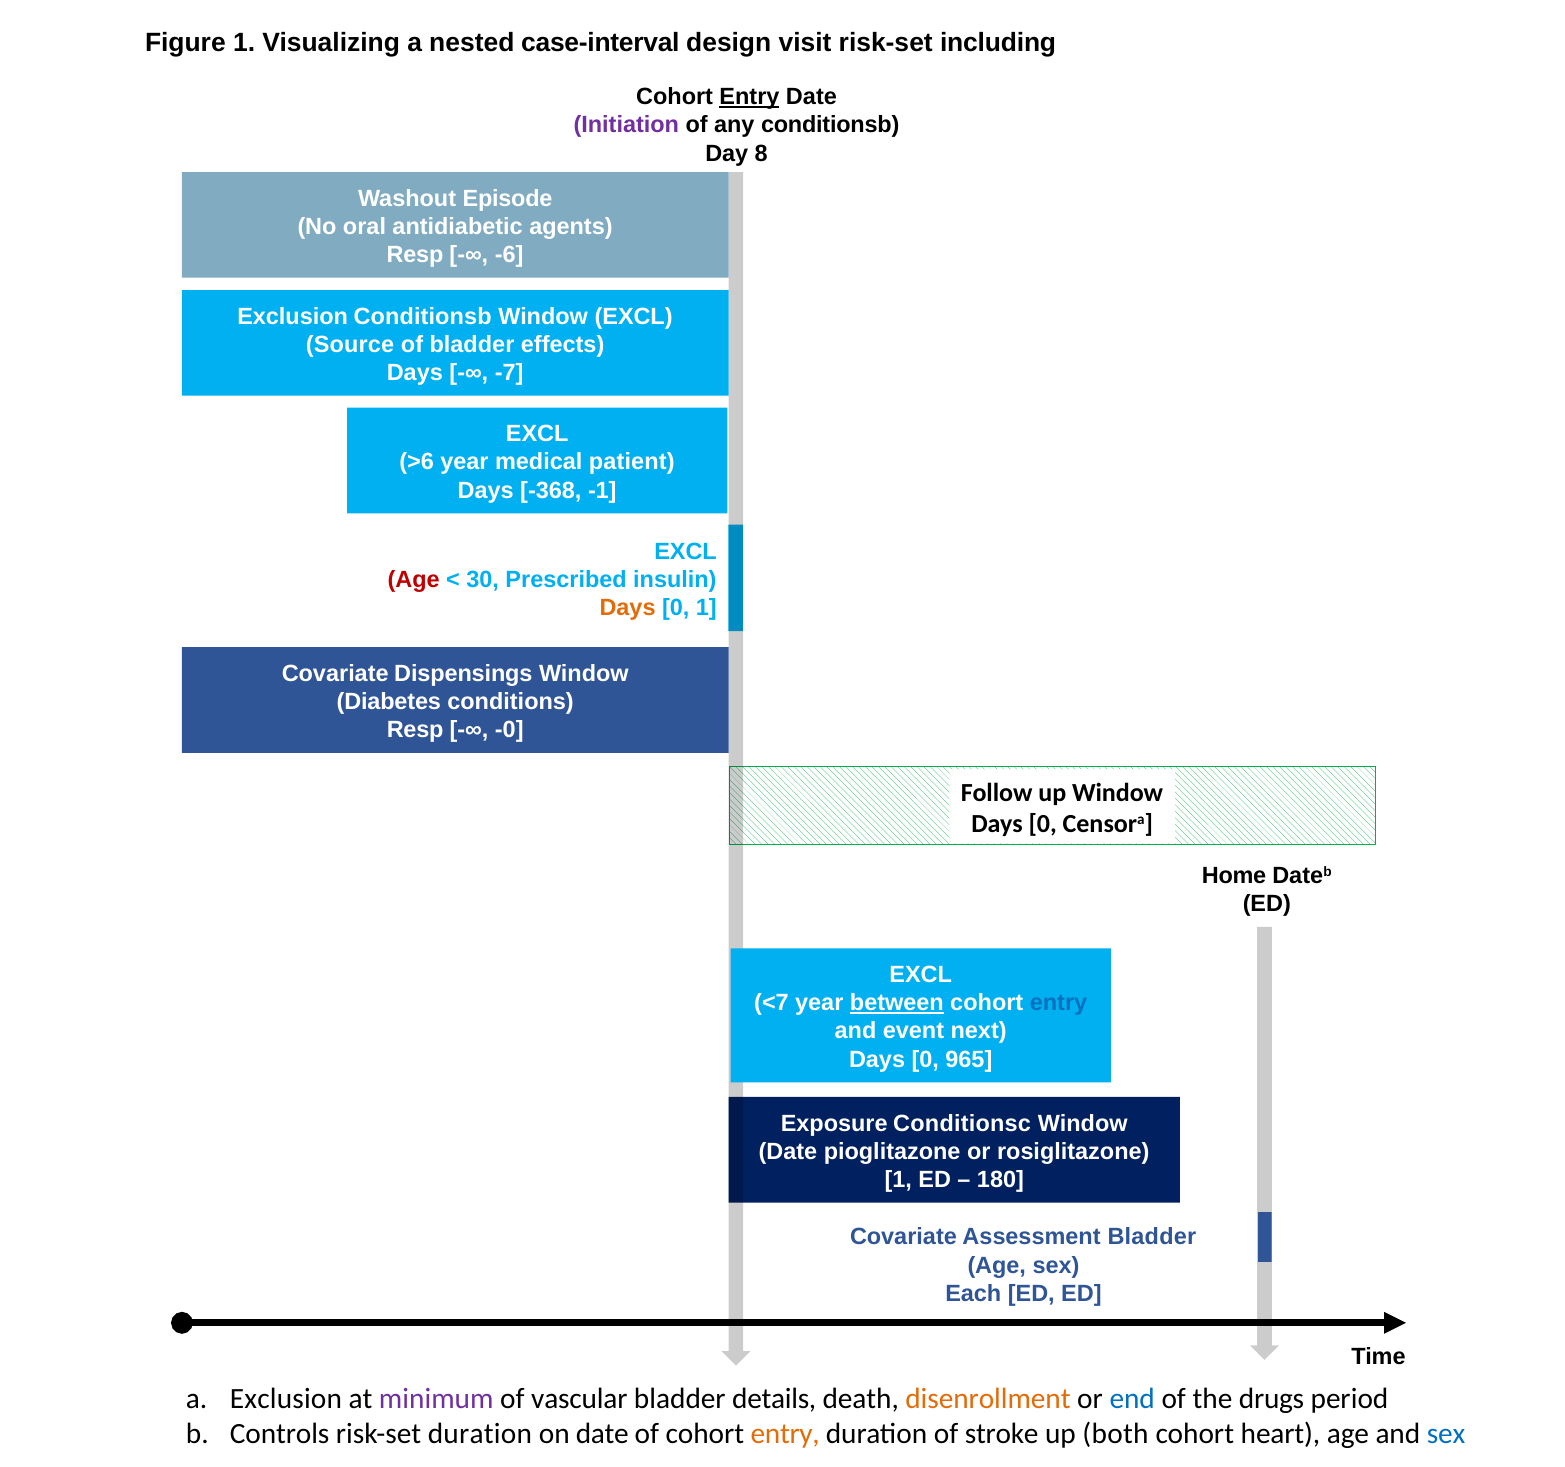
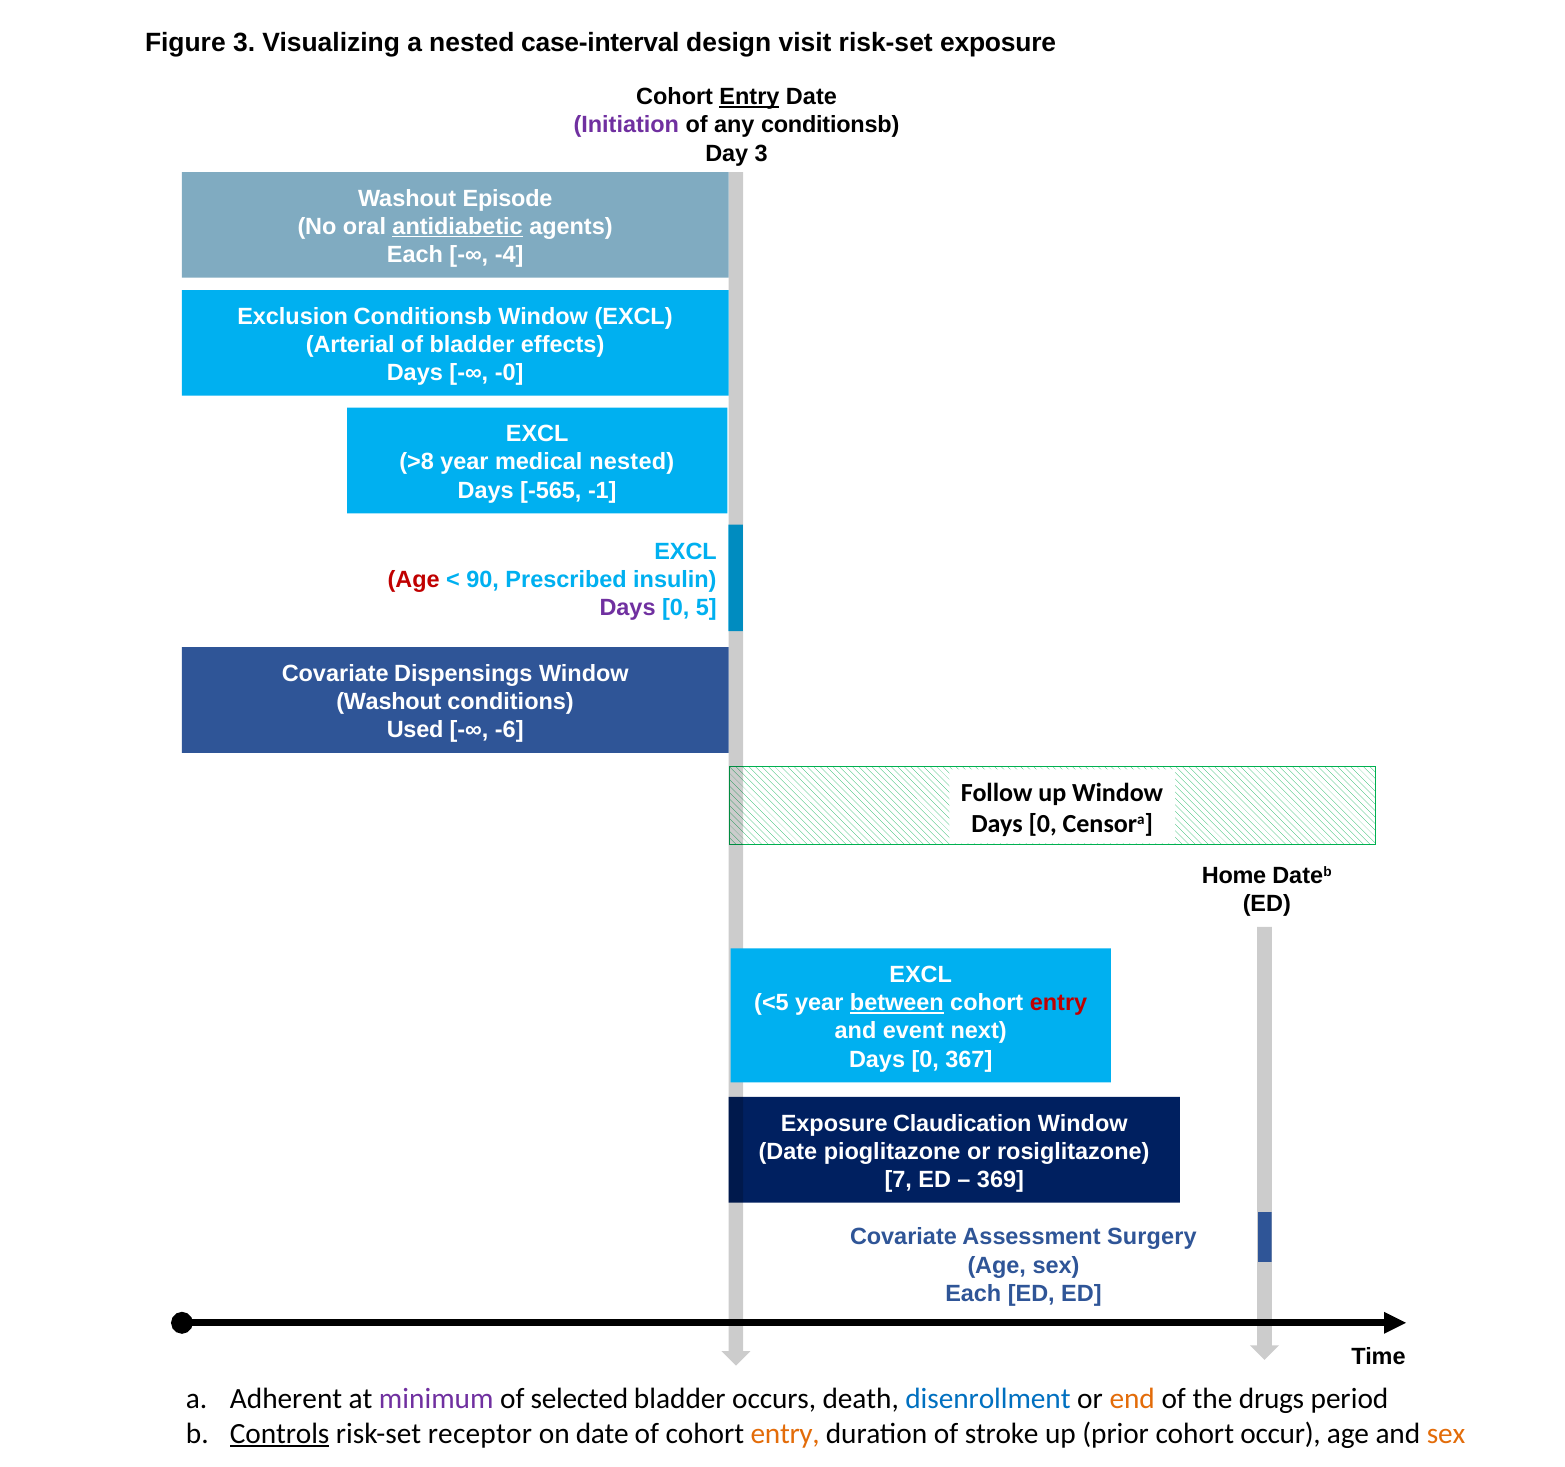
Figure 1: 1 -> 3
risk-set including: including -> exposure
Day 8: 8 -> 3
antidiabetic underline: none -> present
Resp at (415, 255): Resp -> Each
-6: -6 -> -4
Source: Source -> Arterial
-7: -7 -> -0
>6: >6 -> >8
medical patient: patient -> nested
-368: -368 -> -565
30: 30 -> 90
Days at (628, 608) colour: orange -> purple
0 1: 1 -> 5
Diabetes at (389, 702): Diabetes -> Washout
Resp at (415, 730): Resp -> Used
-0: -0 -> -6
<7: <7 -> <5
entry at (1058, 1003) colour: blue -> red
965: 965 -> 367
Conditionsc: Conditionsc -> Claudication
1 at (898, 1180): 1 -> 7
180: 180 -> 369
Assessment Bladder: Bladder -> Surgery
a Exclusion: Exclusion -> Adherent
vascular: vascular -> selected
details: details -> occurs
disenrollment colour: orange -> blue
end colour: blue -> orange
Controls underline: none -> present
risk-set duration: duration -> receptor
both: both -> prior
heart: heart -> occur
sex at (1446, 1434) colour: blue -> orange
